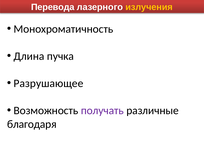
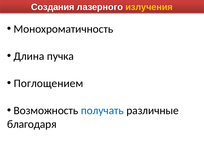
Перевода: Перевода -> Создания
Разрушающее: Разрушающее -> Поглощением
получать colour: purple -> blue
